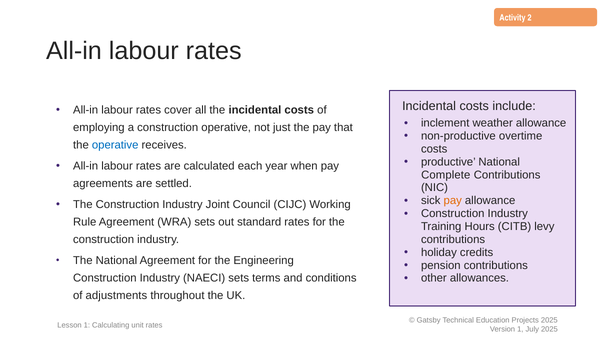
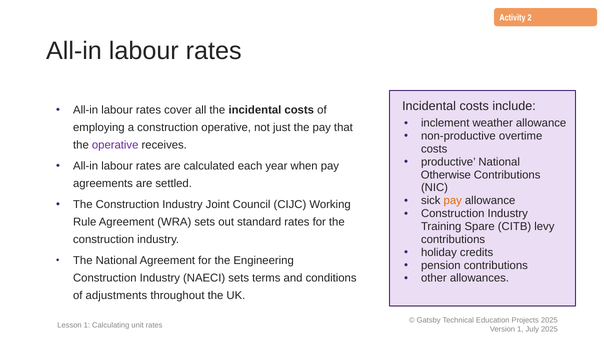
operative at (115, 145) colour: blue -> purple
Complete: Complete -> Otherwise
Hours: Hours -> Spare
